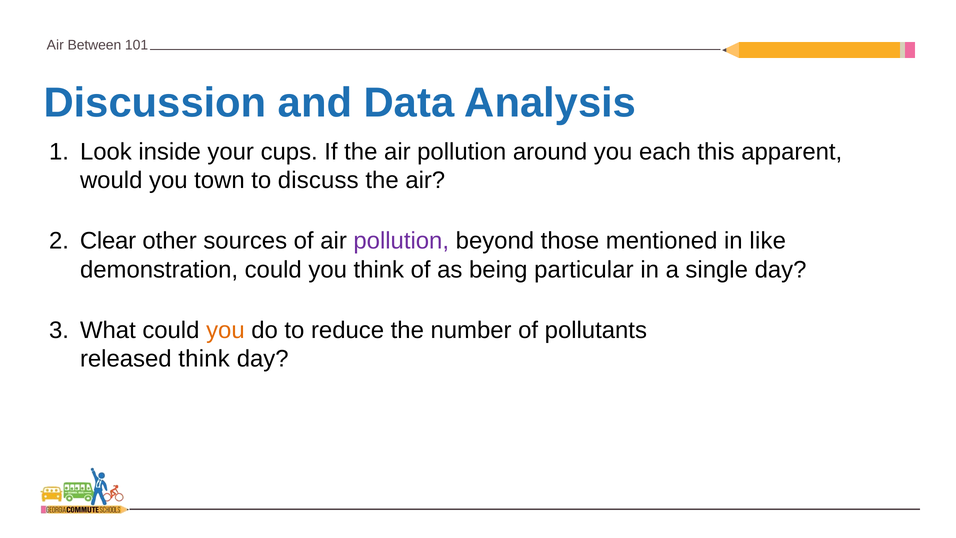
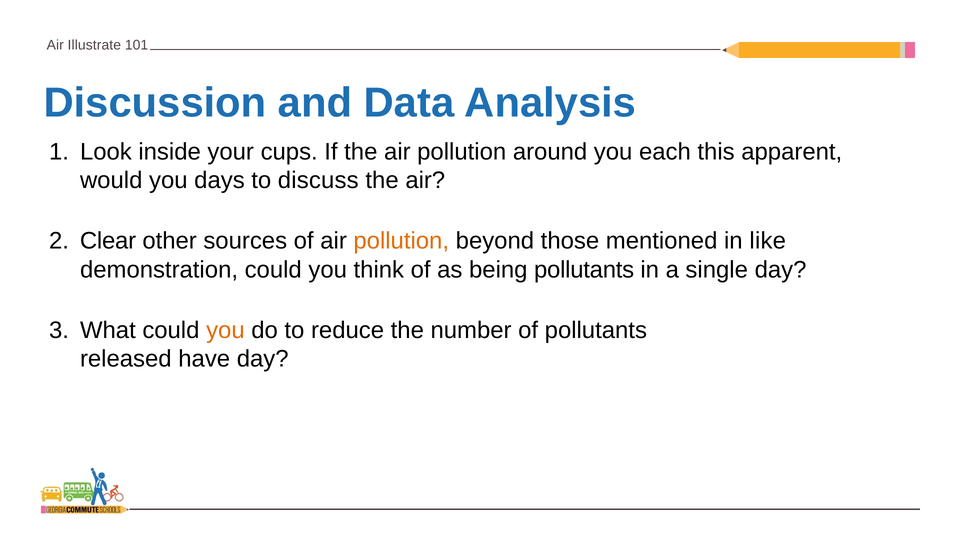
Between: Between -> Illustrate
town: town -> days
pollution at (401, 241) colour: purple -> orange
being particular: particular -> pollutants
released think: think -> have
